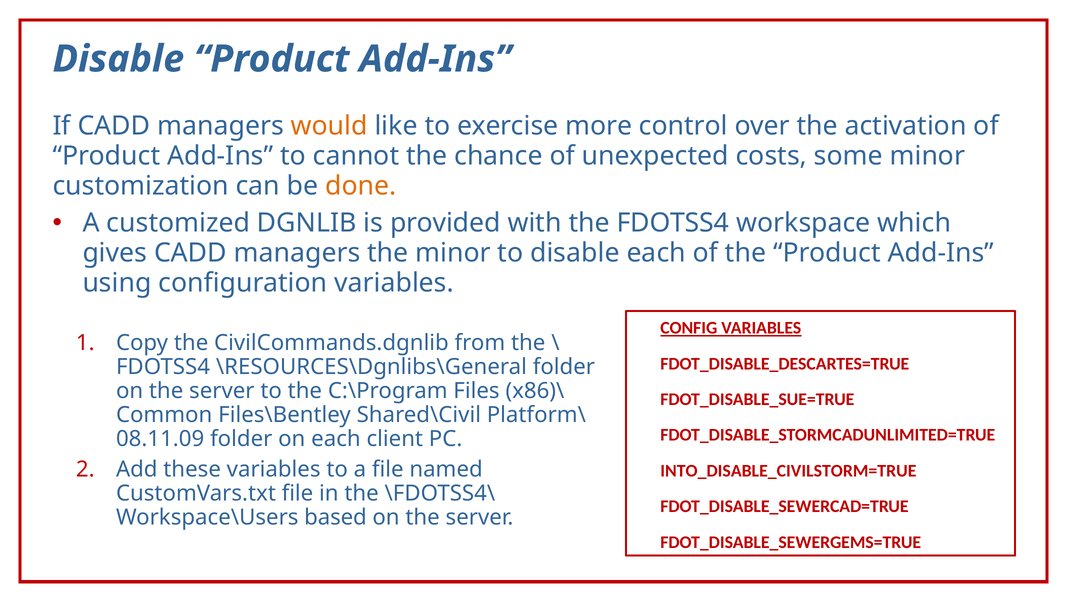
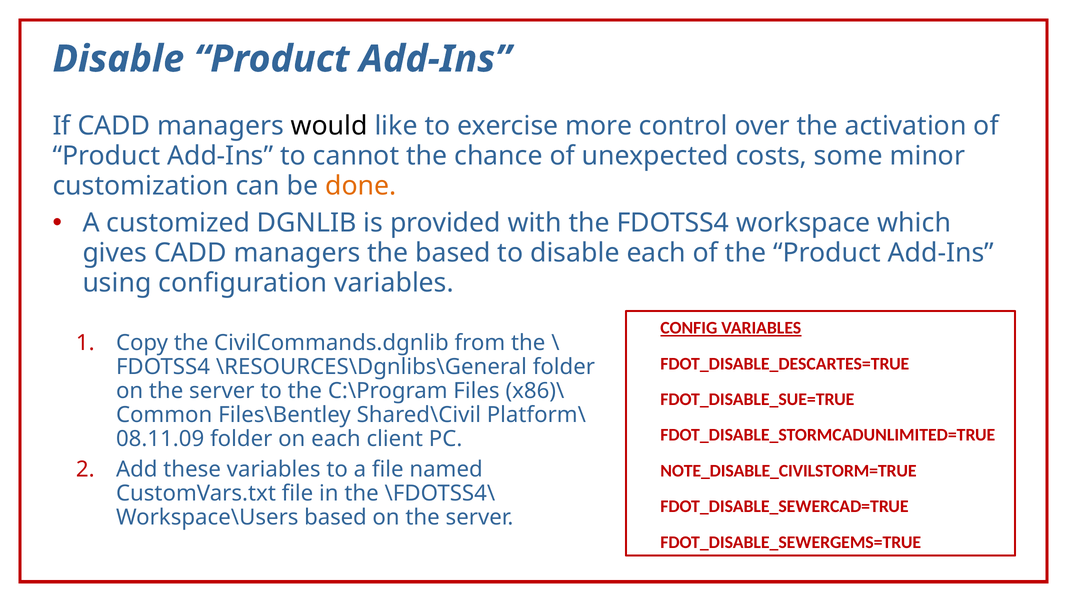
would colour: orange -> black
the minor: minor -> based
INTO_DISABLE_CIVILSTORM=TRUE: INTO_DISABLE_CIVILSTORM=TRUE -> NOTE_DISABLE_CIVILSTORM=TRUE
